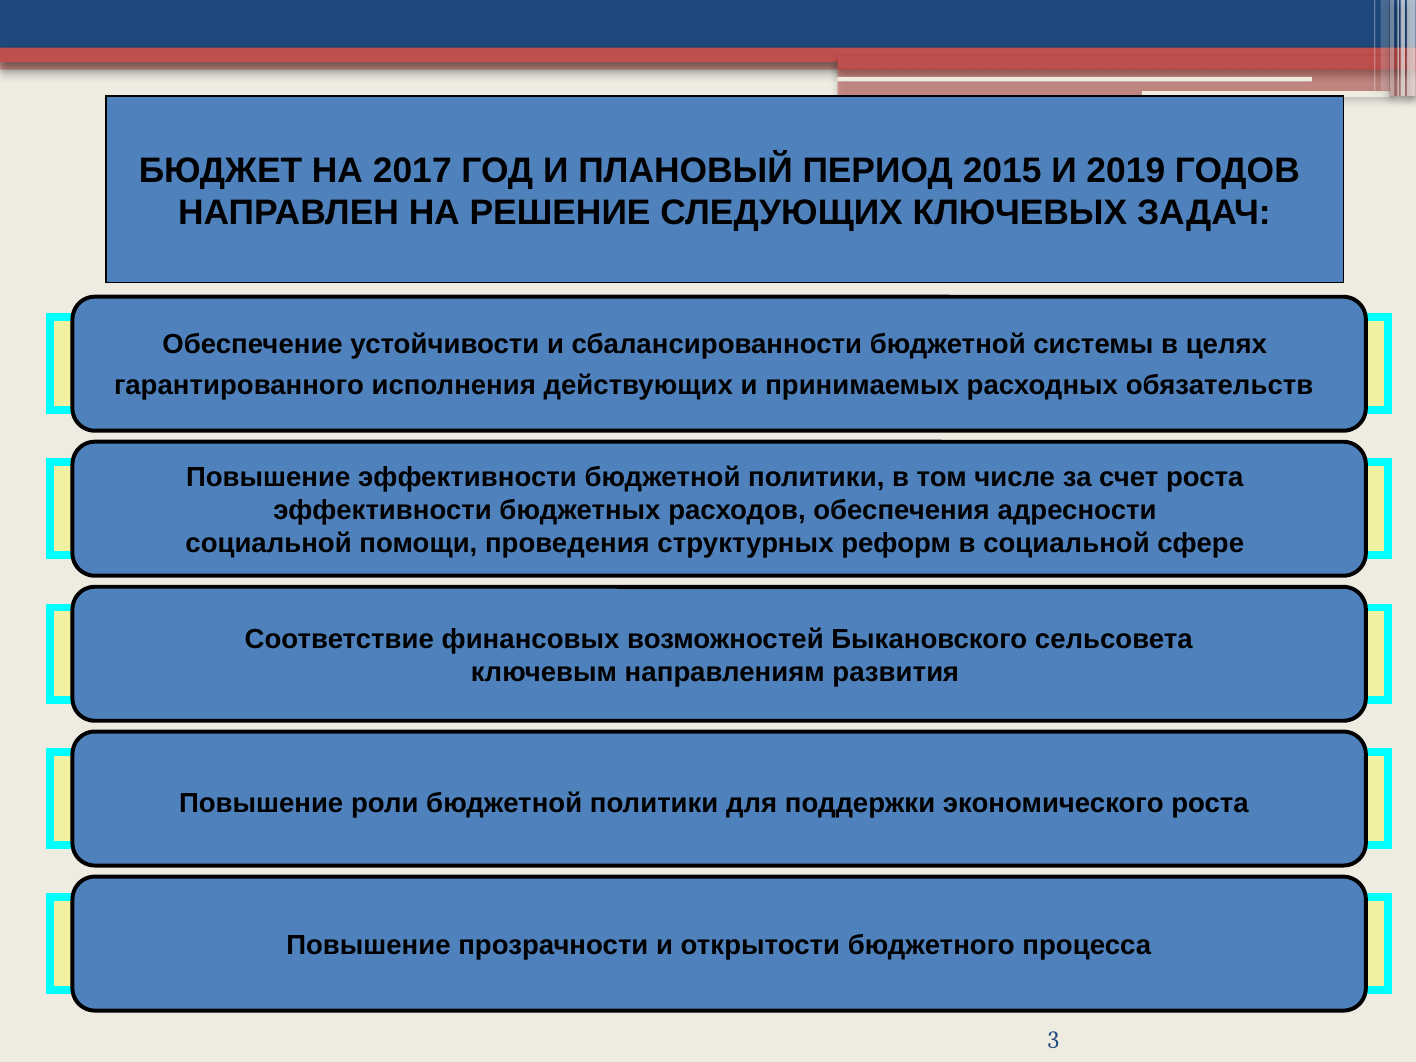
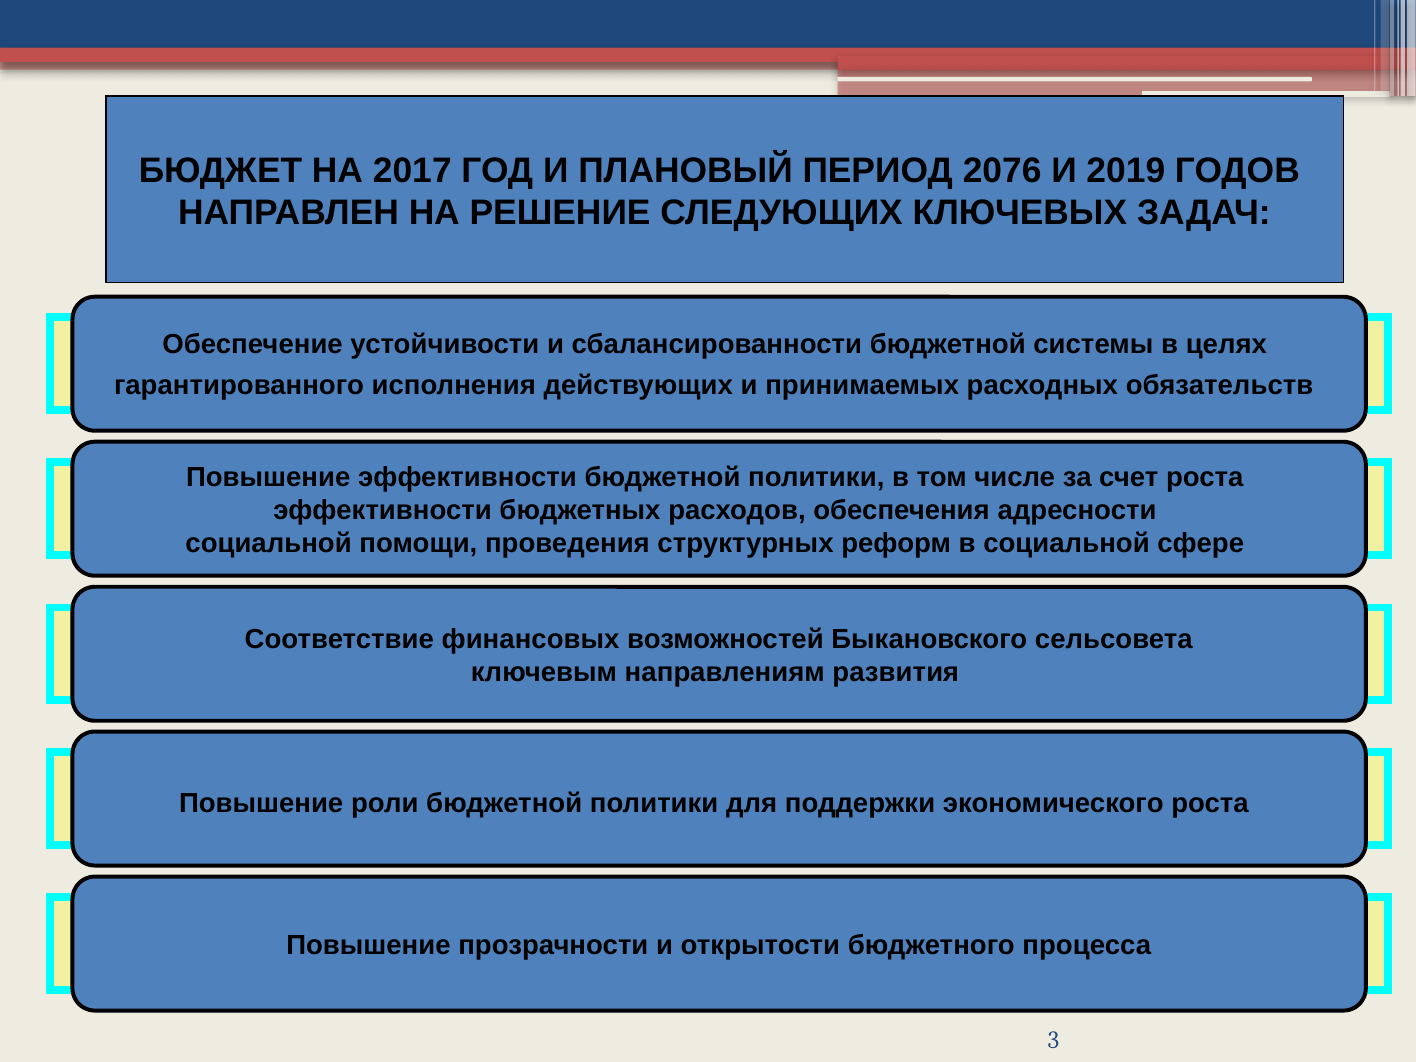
2015: 2015 -> 2076
